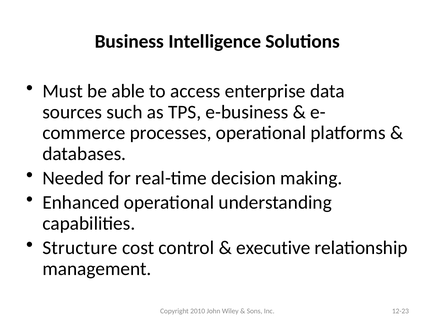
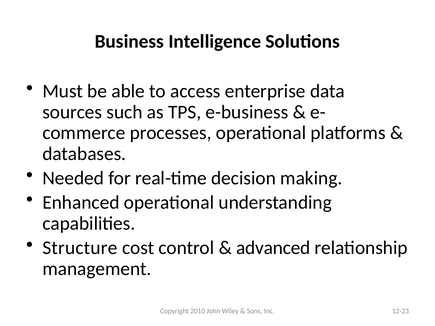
executive: executive -> advanced
